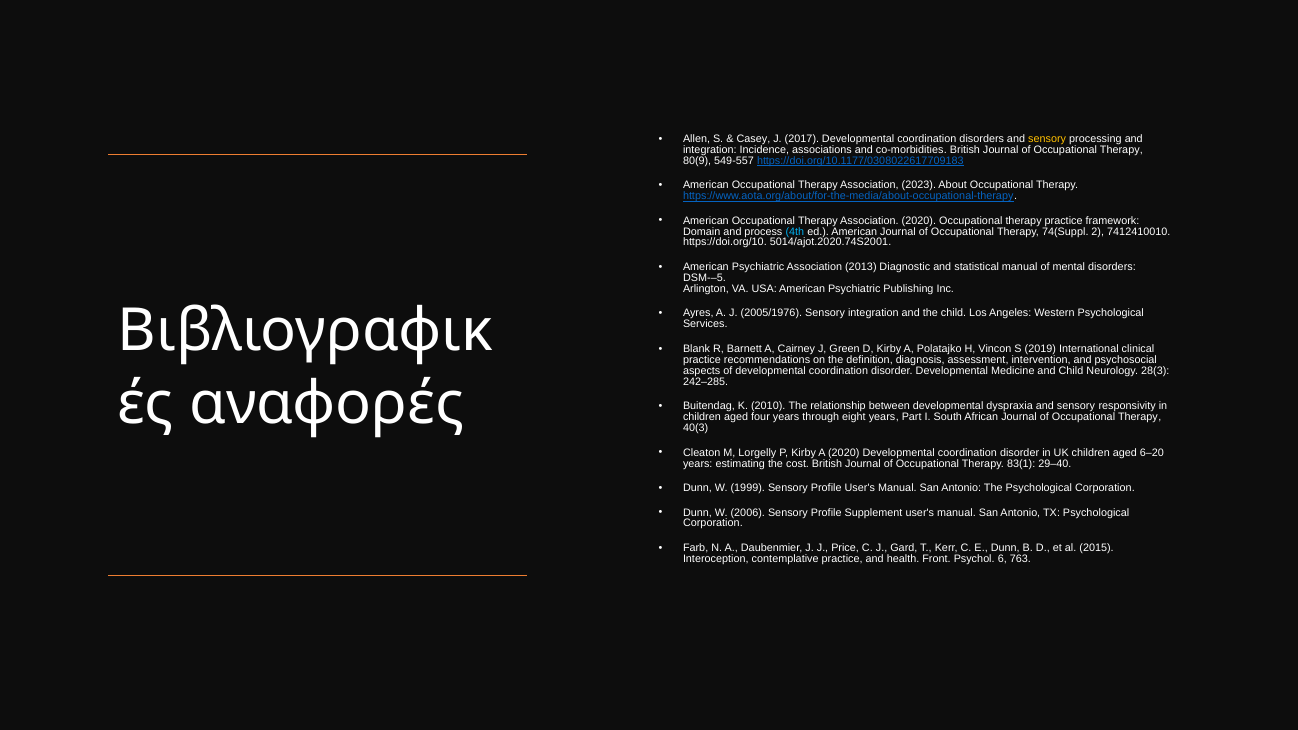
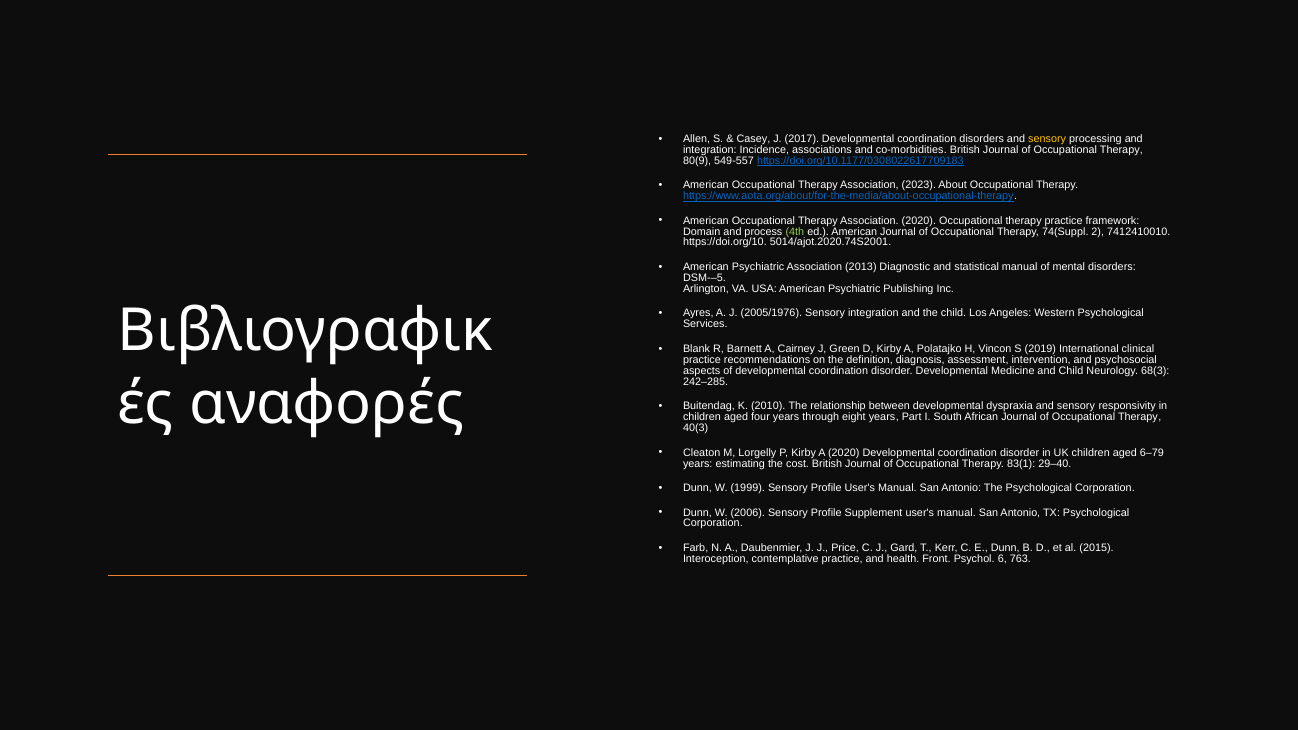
4th colour: light blue -> light green
28(3: 28(3 -> 68(3
6–20: 6–20 -> 6–79
